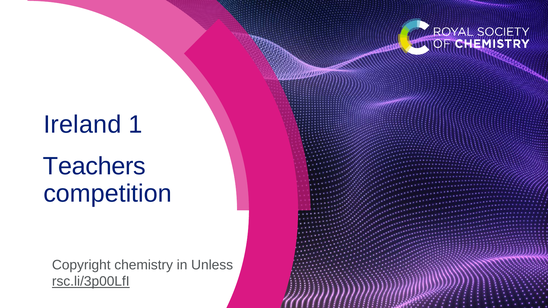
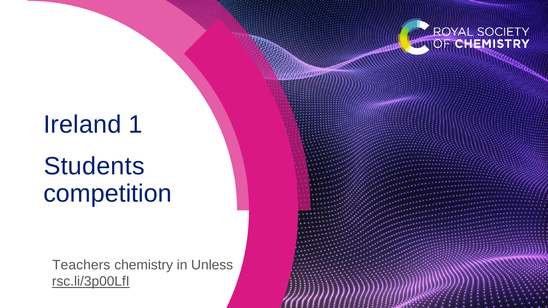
Teachers: Teachers -> Students
Copyright: Copyright -> Teachers
